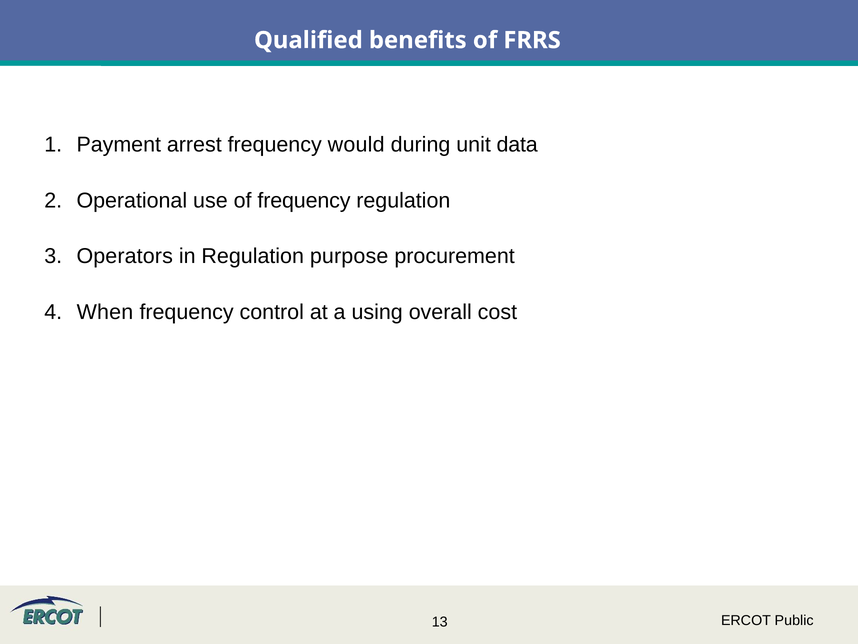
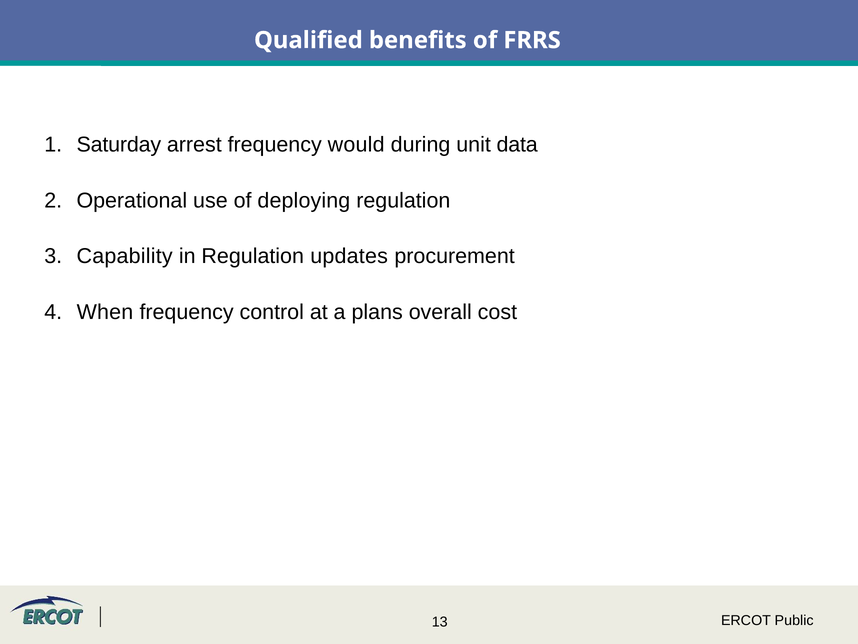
Payment: Payment -> Saturday
of frequency: frequency -> deploying
Operators: Operators -> Capability
purpose: purpose -> updates
using: using -> plans
